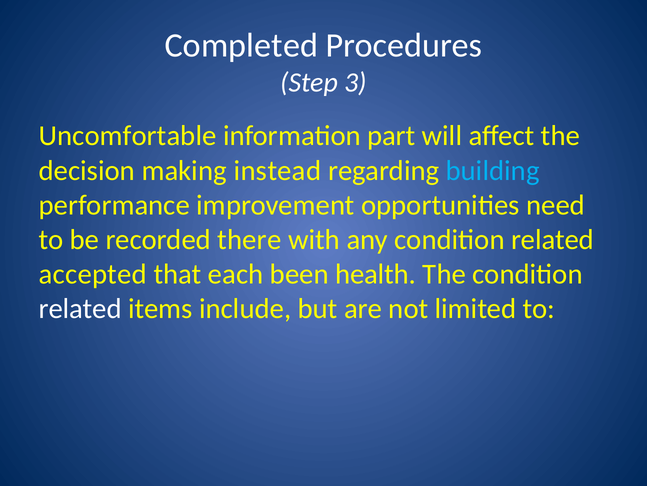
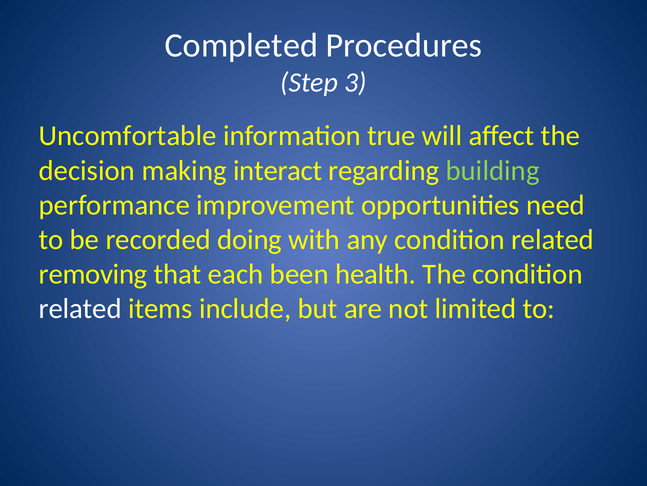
part: part -> true
instead: instead -> interact
building colour: light blue -> light green
there: there -> doing
accepted: accepted -> removing
